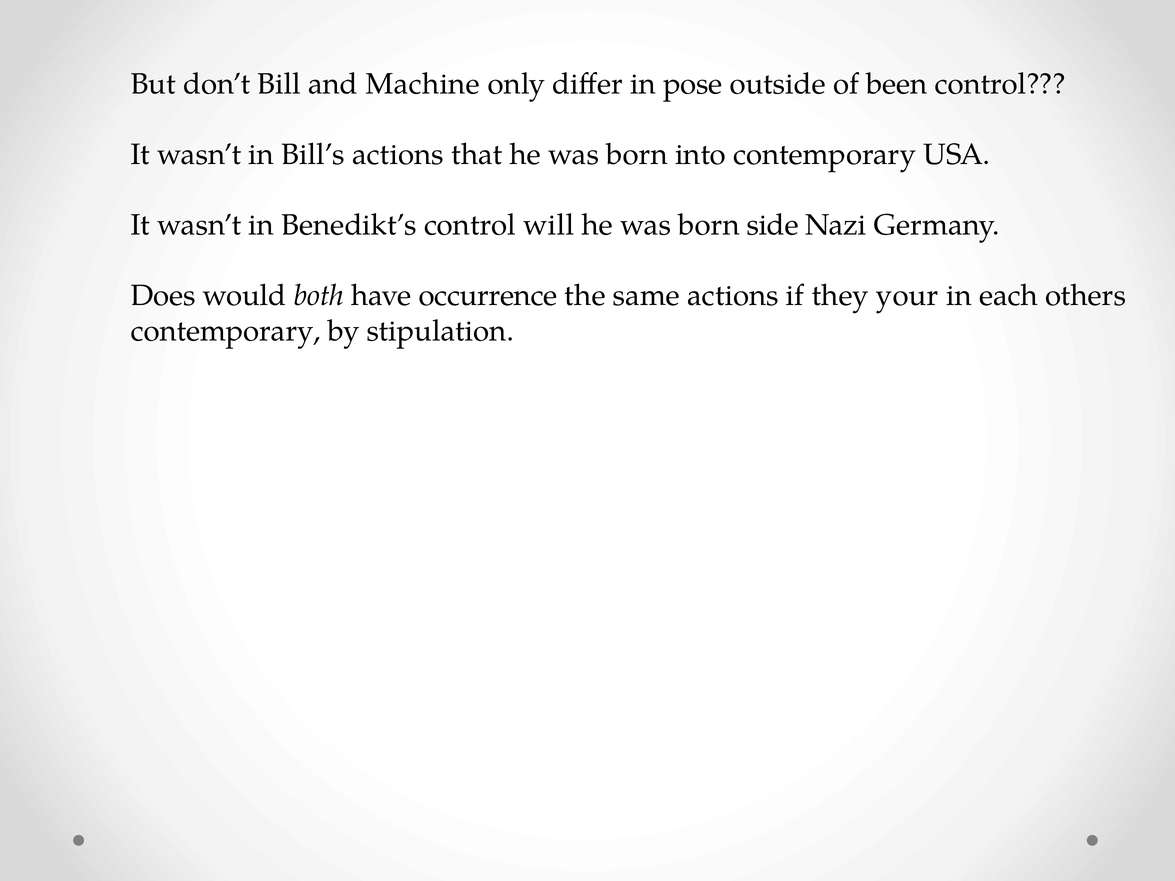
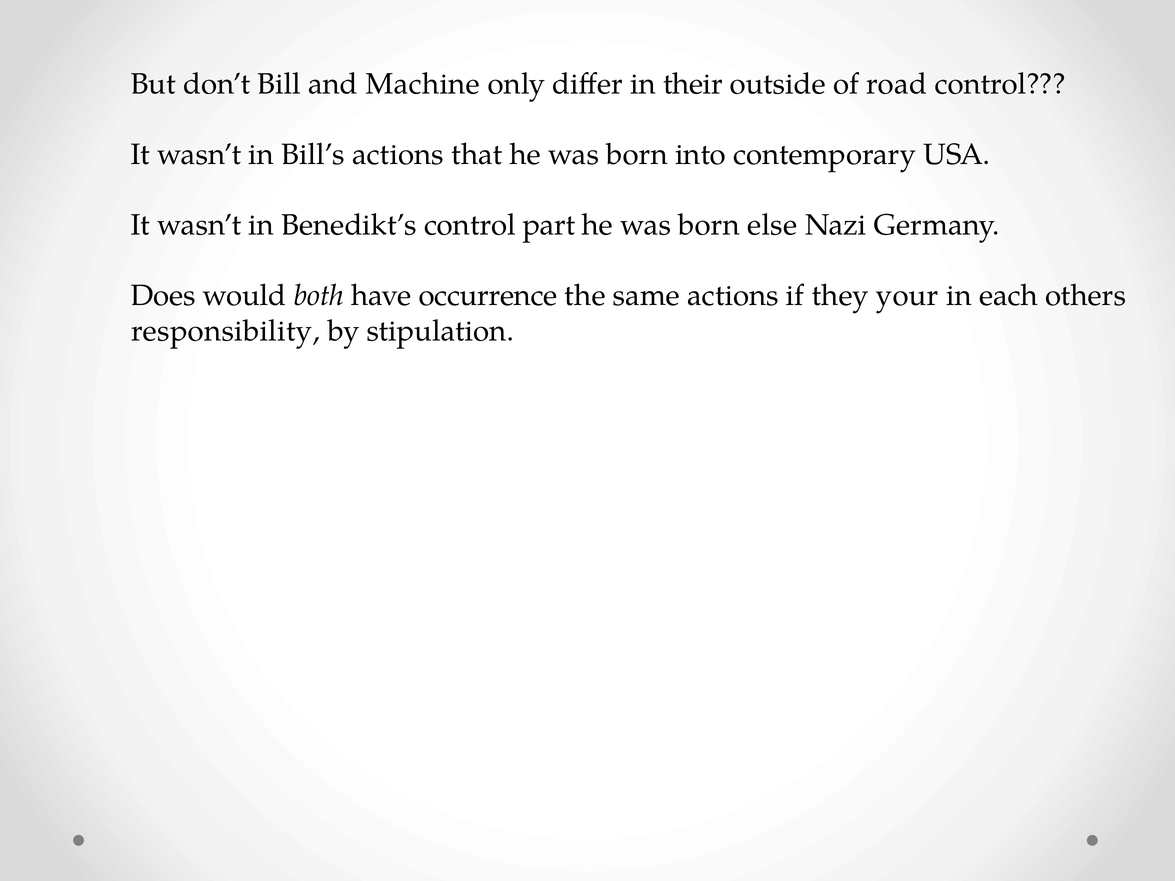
pose: pose -> their
been: been -> road
will: will -> part
side: side -> else
contemporary at (226, 331): contemporary -> responsibility
